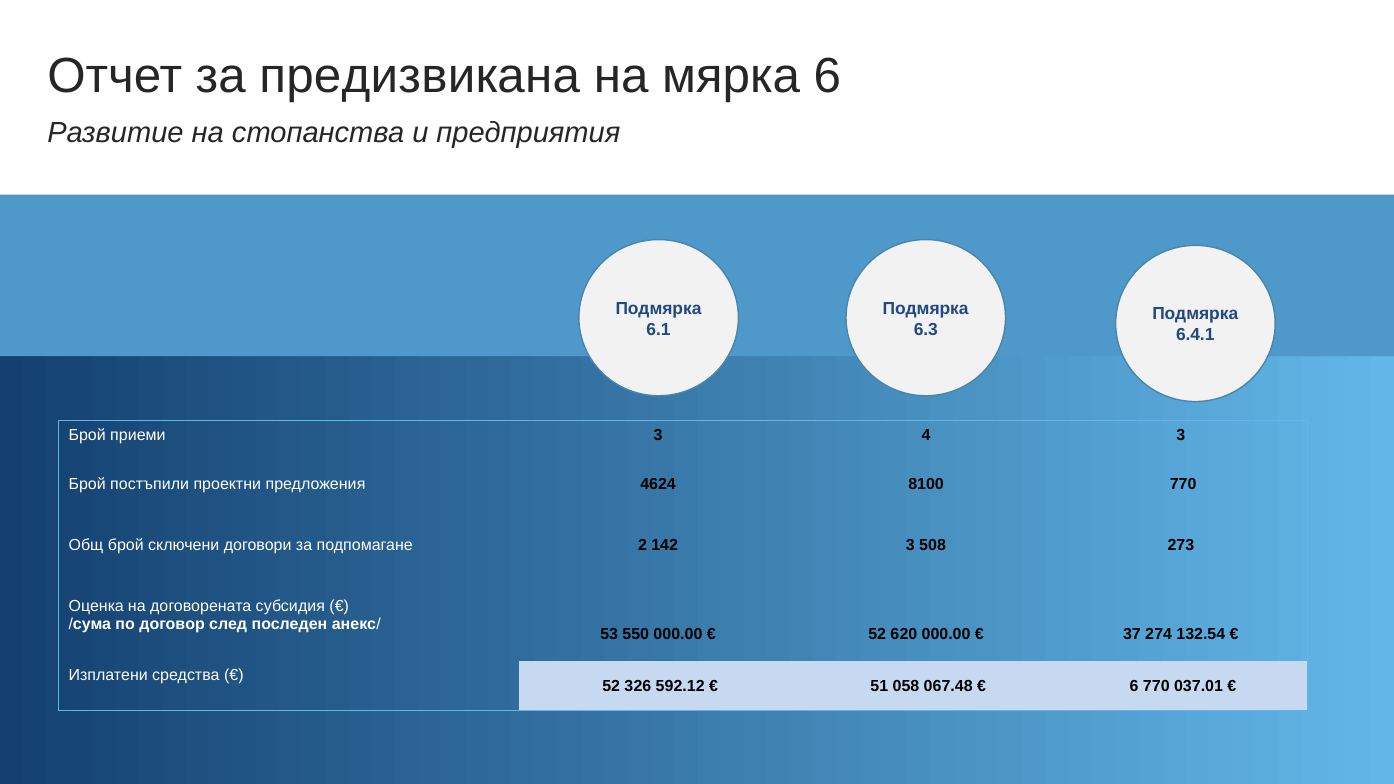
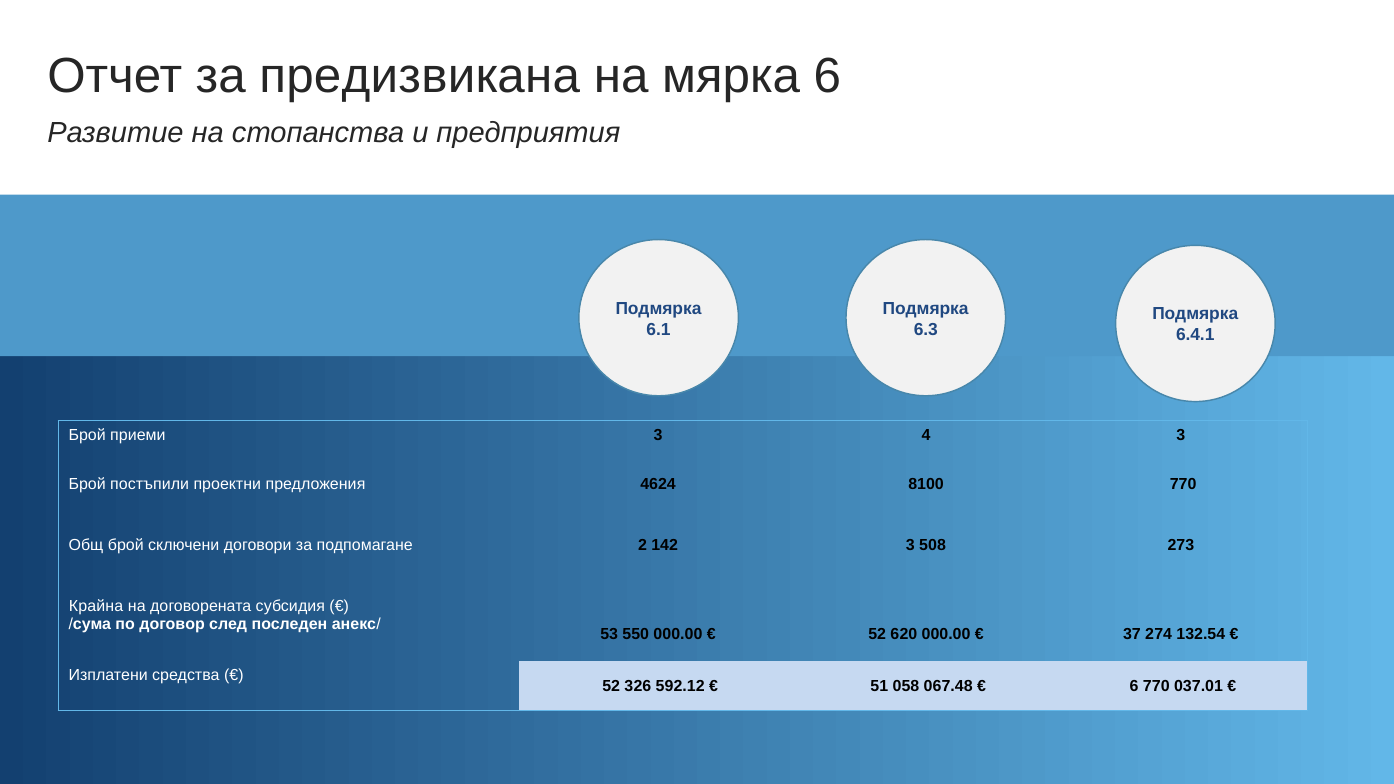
Оценка: Оценка -> Крайна
